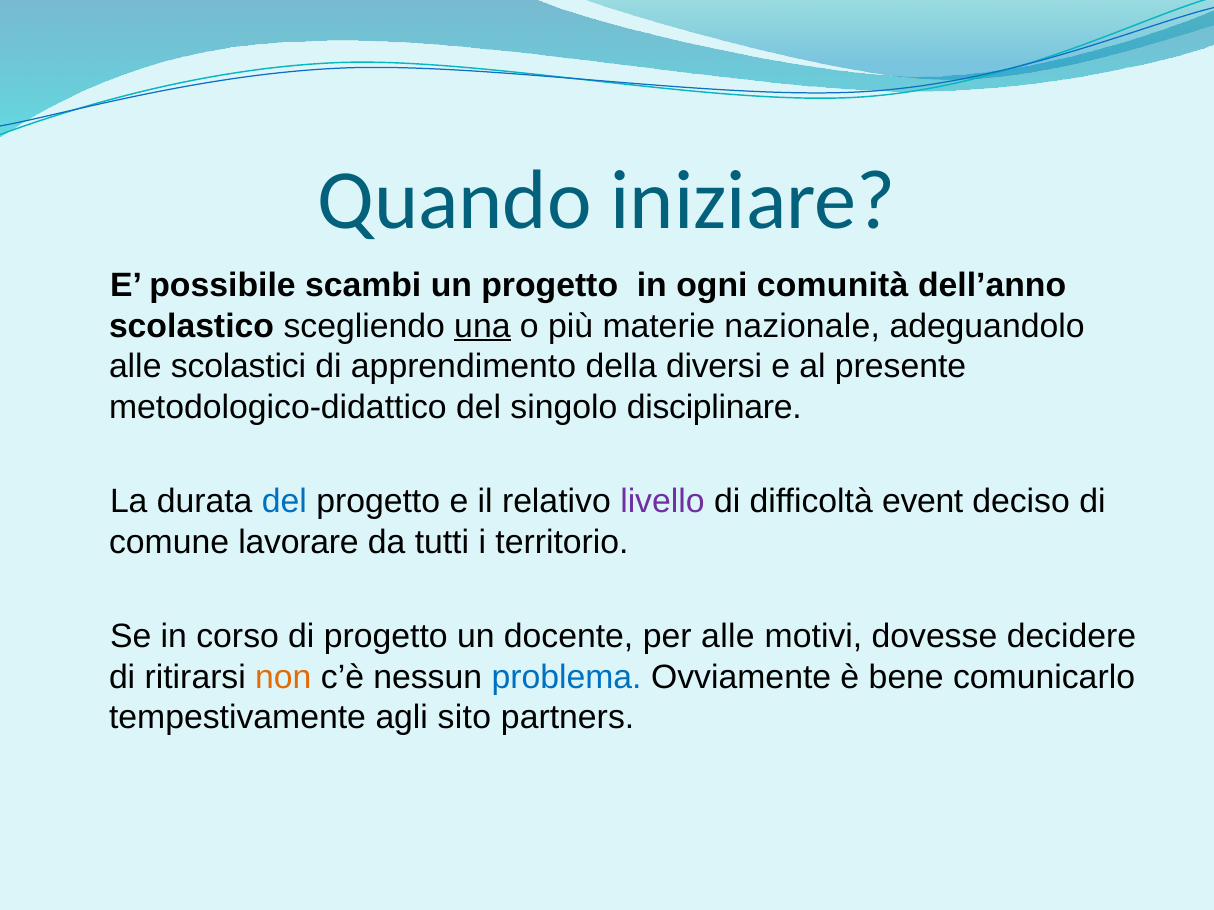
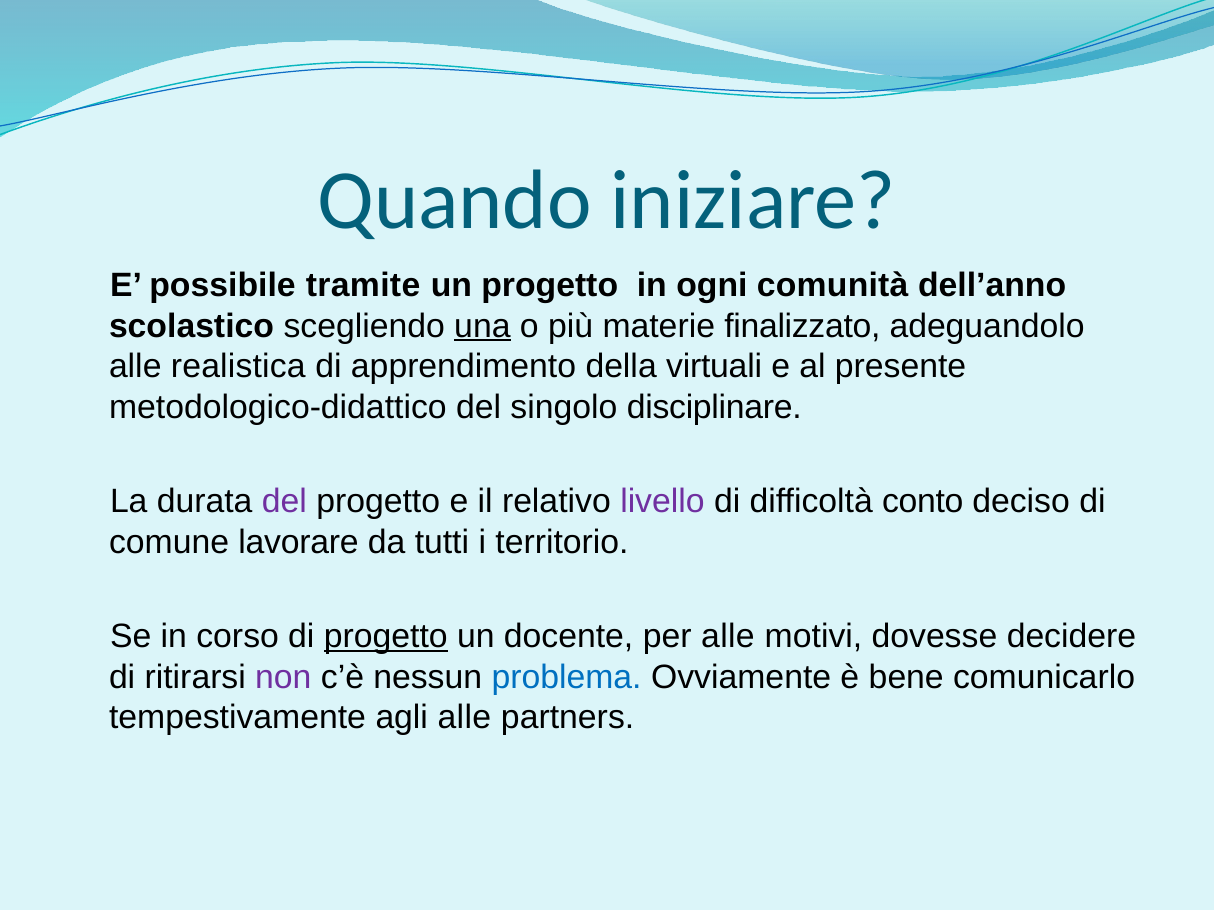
scambi: scambi -> tramite
nazionale: nazionale -> finalizzato
scolastici: scolastici -> realistica
diversi: diversi -> virtuali
del at (284, 502) colour: blue -> purple
event: event -> conto
progetto at (386, 637) underline: none -> present
non colour: orange -> purple
agli sito: sito -> alle
